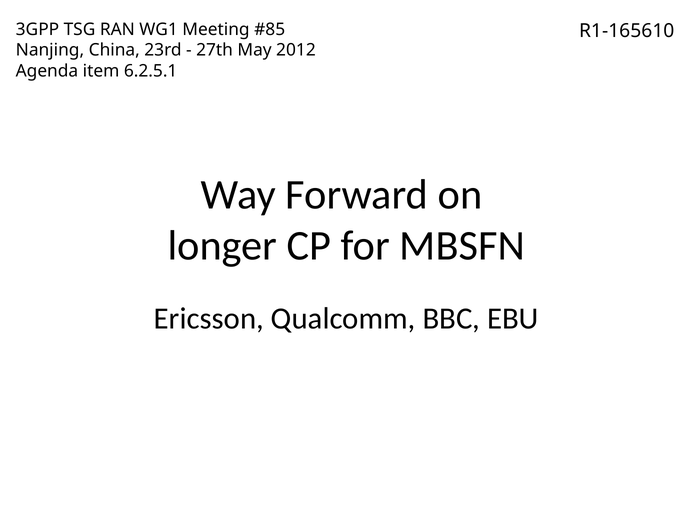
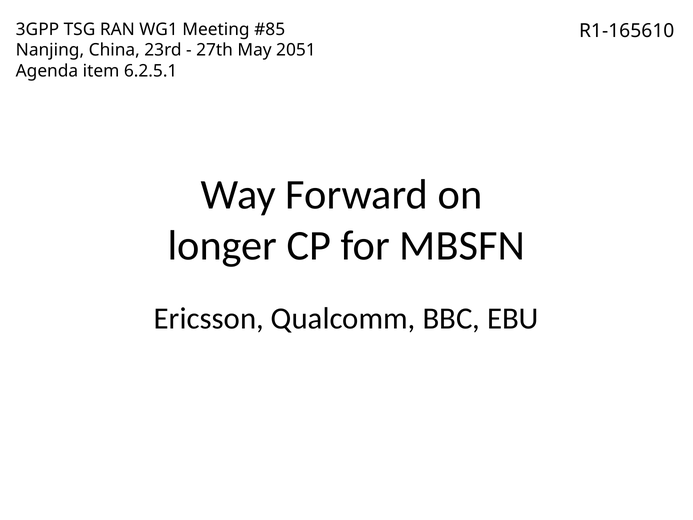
2012: 2012 -> 2051
